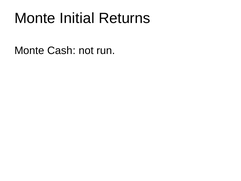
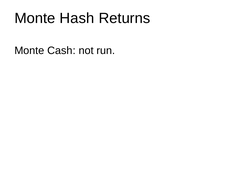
Initial: Initial -> Hash
